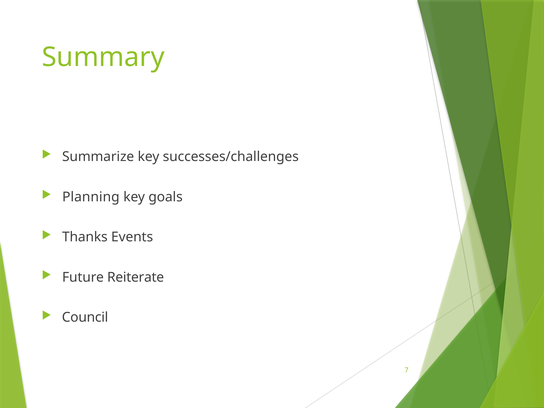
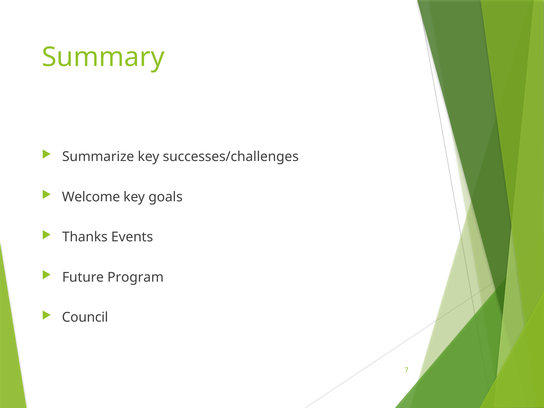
Planning: Planning -> Welcome
Reiterate: Reiterate -> Program
